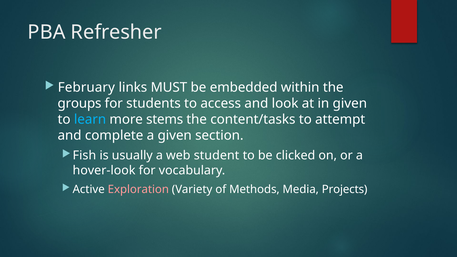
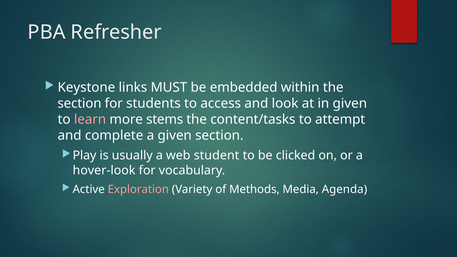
February: February -> Keystone
groups at (80, 104): groups -> section
learn colour: light blue -> pink
Fish: Fish -> Play
Projects: Projects -> Agenda
